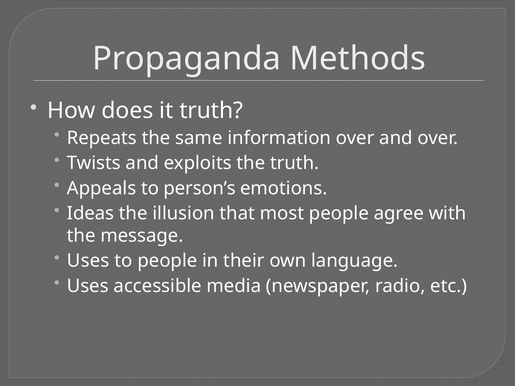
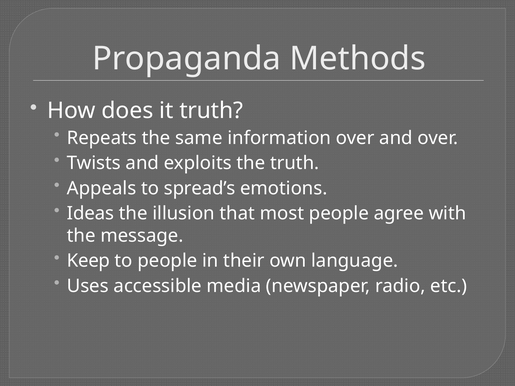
person’s: person’s -> spread’s
Uses at (88, 261): Uses -> Keep
